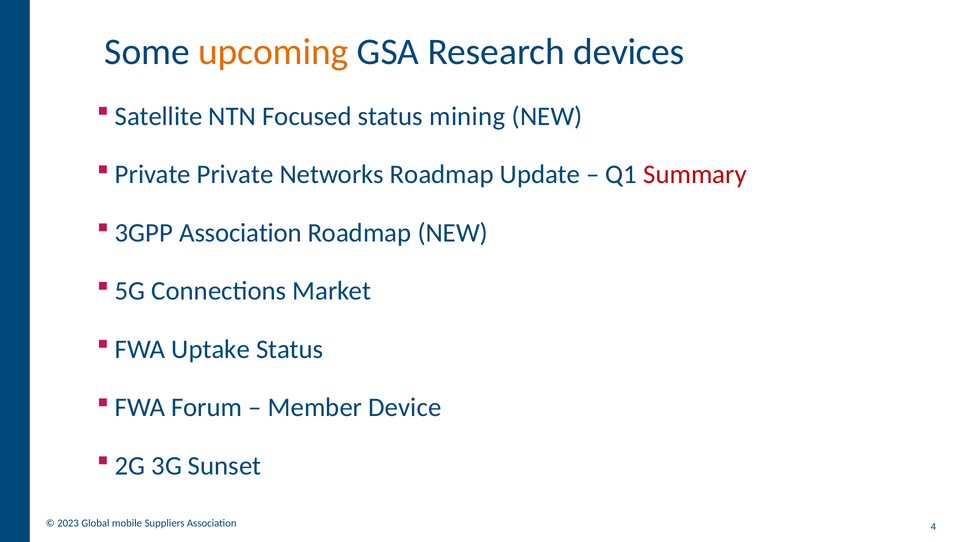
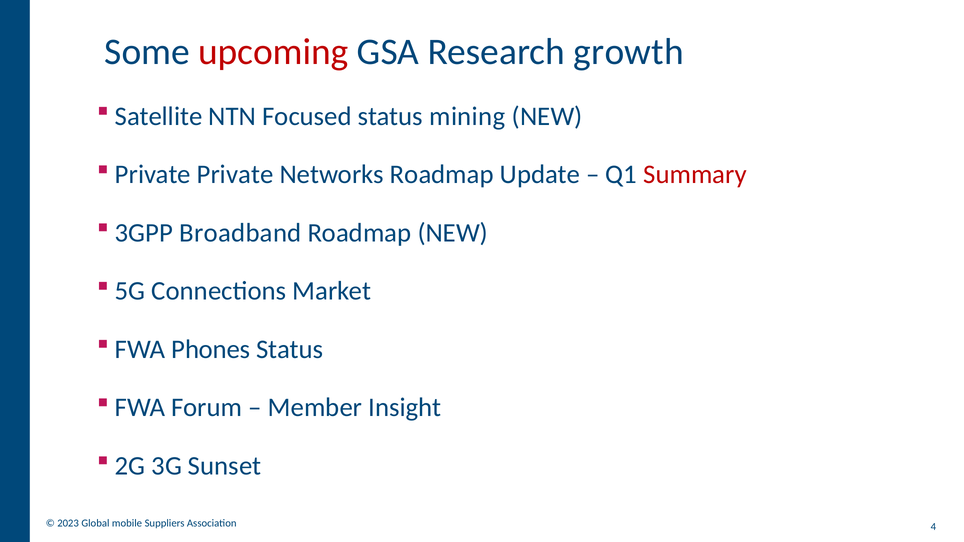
upcoming colour: orange -> red
devices: devices -> growth
3GPP Association: Association -> Broadband
Uptake: Uptake -> Phones
Device: Device -> Insight
